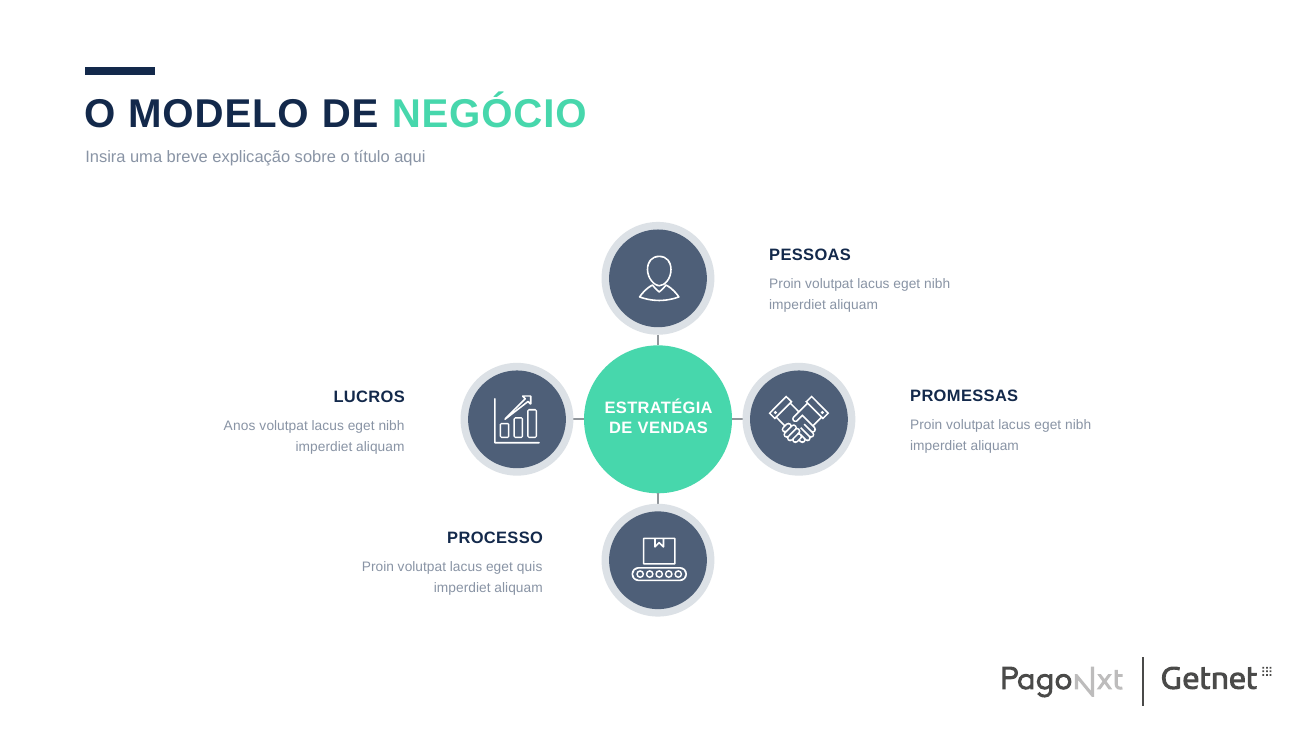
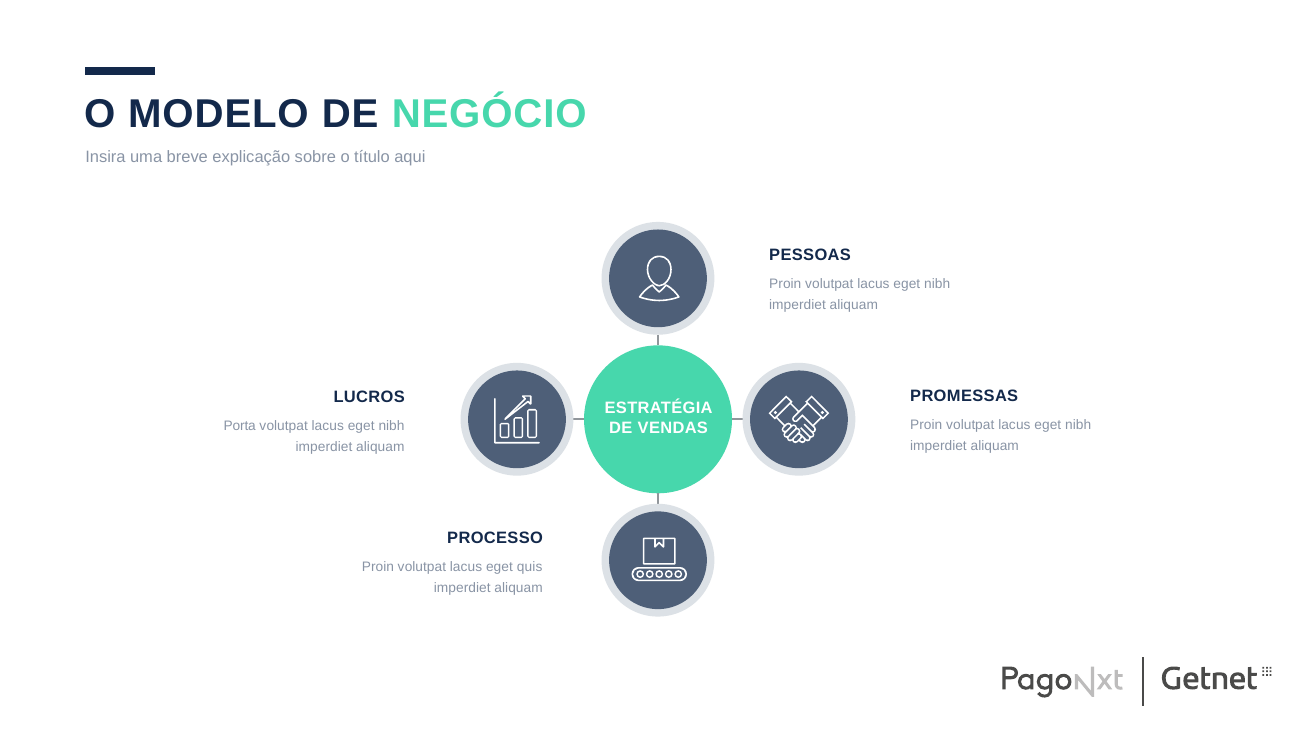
Anos: Anos -> Porta
